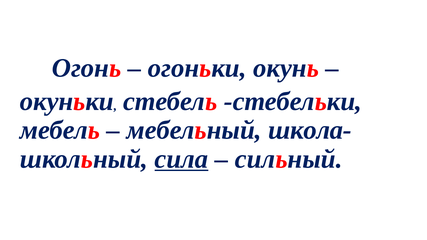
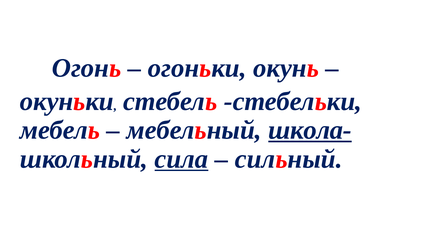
школа- underline: none -> present
